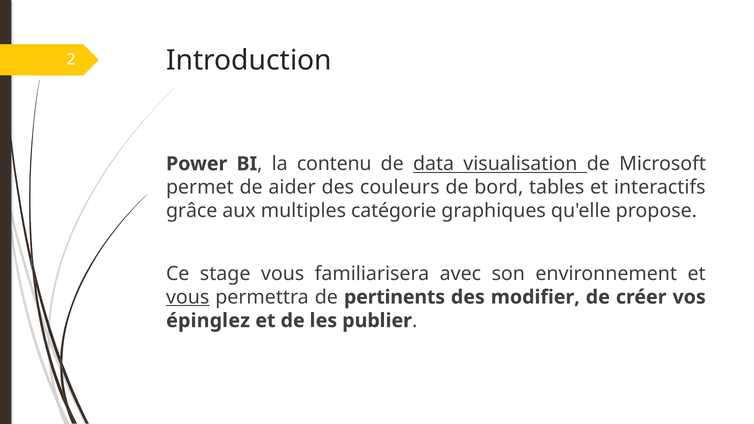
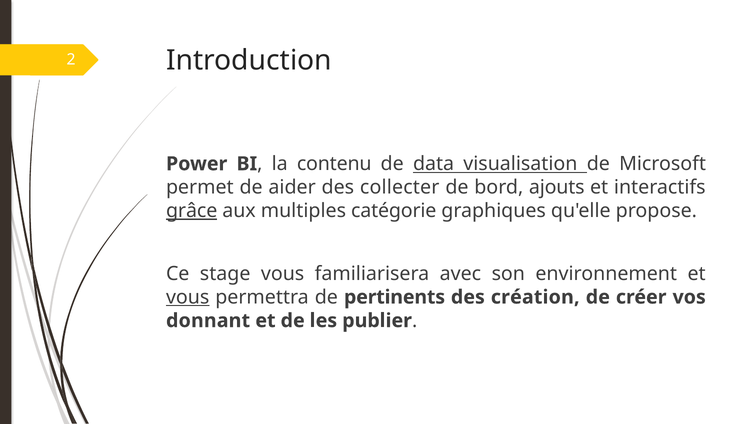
couleurs: couleurs -> collecter
tables: tables -> ajouts
grâce underline: none -> present
modifier: modifier -> création
épinglez: épinglez -> donnant
